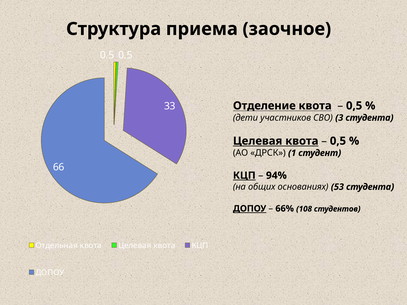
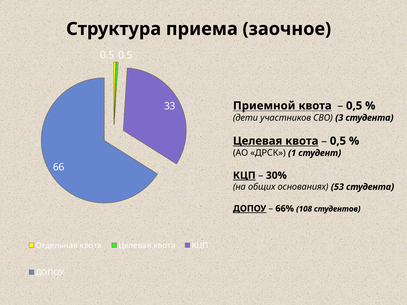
Отделение: Отделение -> Приемной
94%: 94% -> 30%
